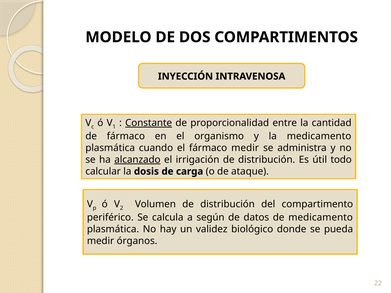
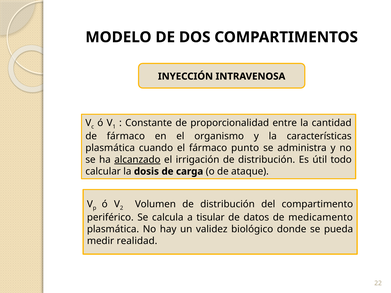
Constante underline: present -> none
la medicamento: medicamento -> características
fármaco medir: medir -> punto
según: según -> tisular
órganos: órganos -> realidad
